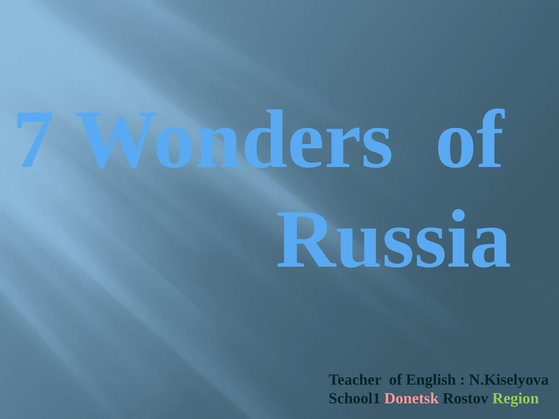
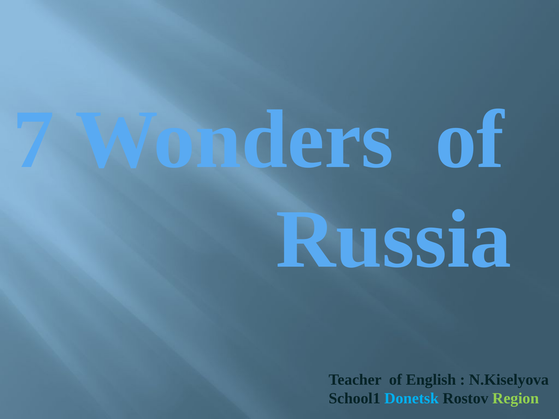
Donetsk colour: pink -> light blue
